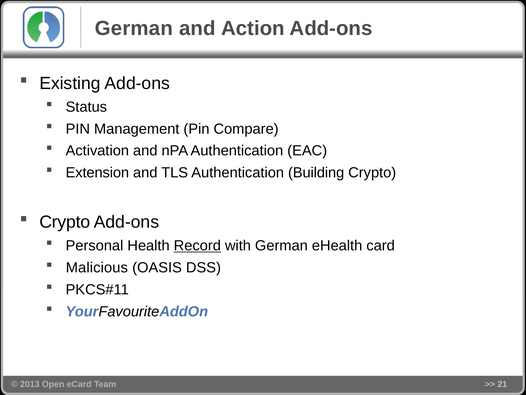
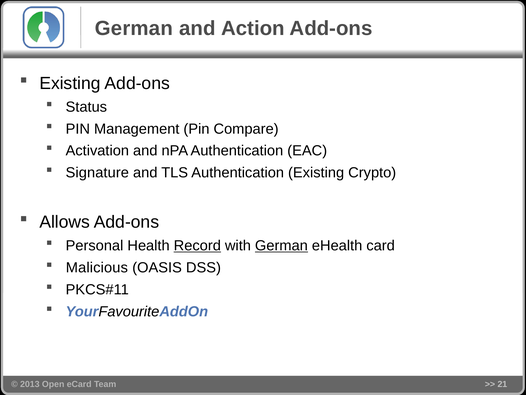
Extension: Extension -> Signature
Authentication Building: Building -> Existing
Crypto at (65, 222): Crypto -> Allows
German at (281, 245) underline: none -> present
